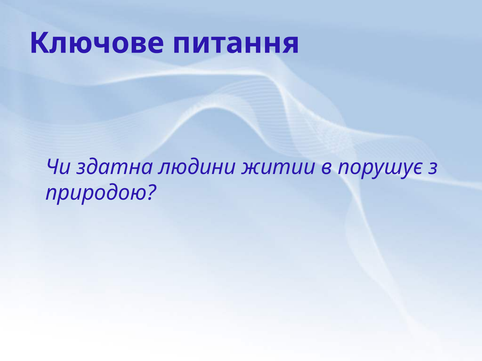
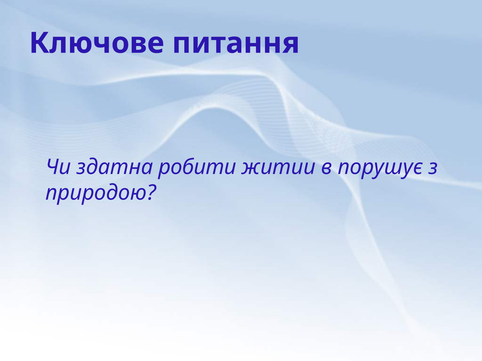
людини: людини -> робити
